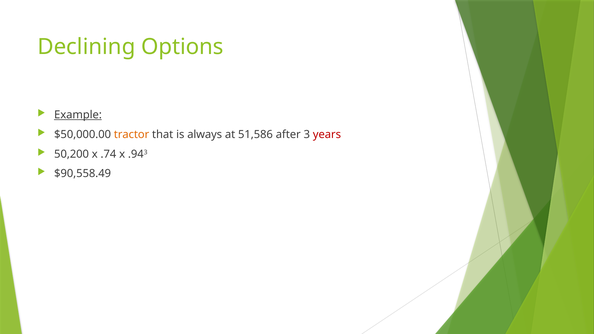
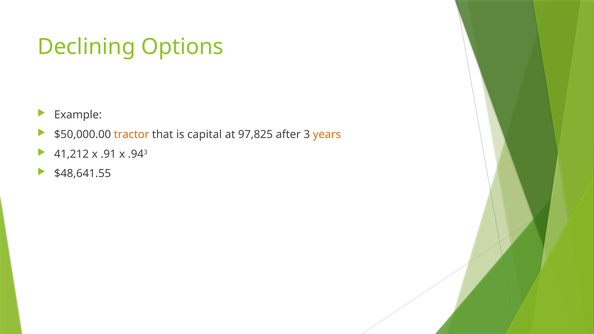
Example underline: present -> none
always: always -> capital
51,586: 51,586 -> 97,825
years colour: red -> orange
50,200: 50,200 -> 41,212
.74: .74 -> .91
$90,558.49: $90,558.49 -> $48,641.55
